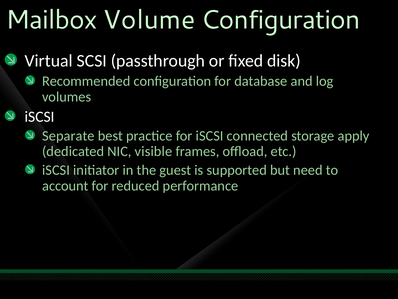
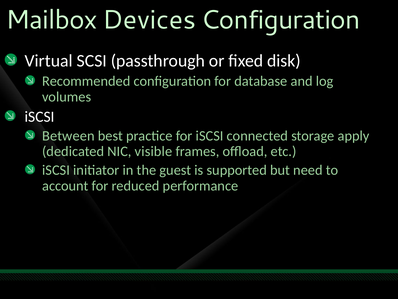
Volume: Volume -> Devices
Separate: Separate -> Between
